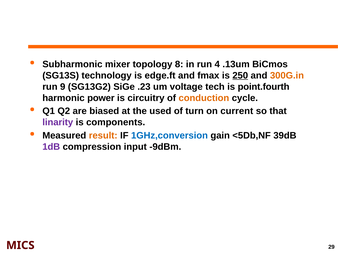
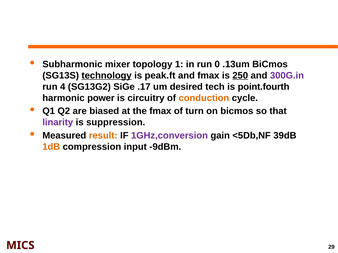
8: 8 -> 1
4: 4 -> 0
technology underline: none -> present
edge.ft: edge.ft -> peak.ft
300G.in colour: orange -> purple
9: 9 -> 4
.23: .23 -> .17
voltage: voltage -> desired
the used: used -> fmax
on current: current -> bicmos
components: components -> suppression
1GHz,conversion colour: blue -> purple
1dB colour: purple -> orange
